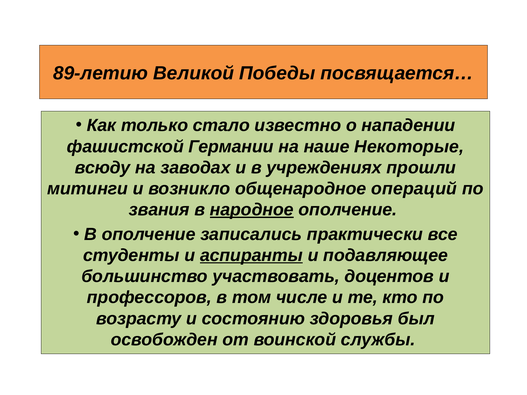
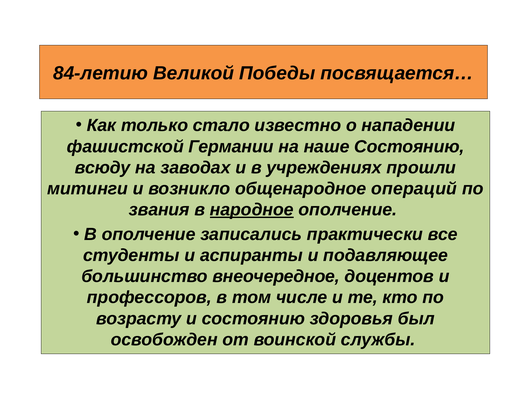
89-летию: 89-летию -> 84-летию
наше Некоторые: Некоторые -> Состоянию
аспиранты underline: present -> none
участвовать: участвовать -> внеочередное
